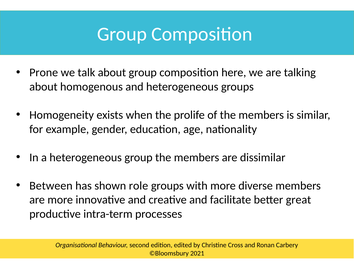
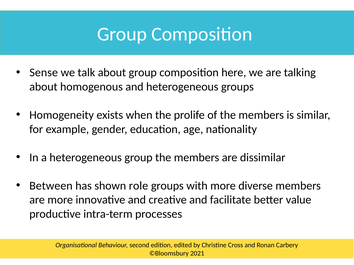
Prone: Prone -> Sense
great: great -> value
